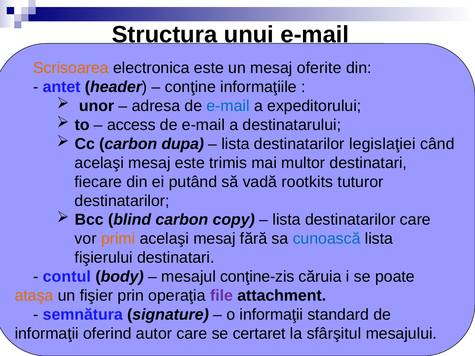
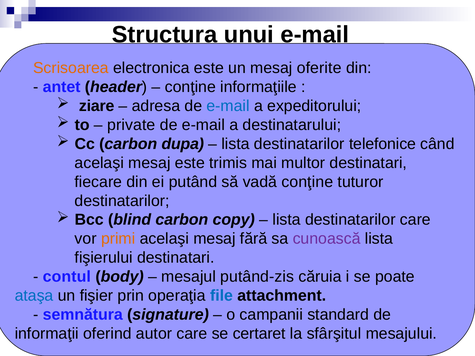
unor: unor -> ziare
access: access -> private
legislaţiei: legislaţiei -> telefonice
vadă rootkits: rootkits -> conţine
cunoască colour: blue -> purple
conţine-zis: conţine-zis -> putând-zis
ataşa colour: orange -> blue
file colour: purple -> blue
o informaţii: informaţii -> campanii
